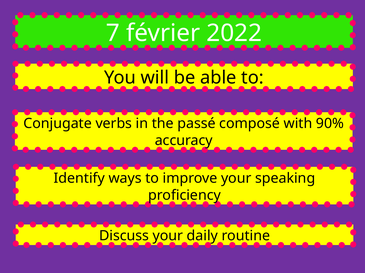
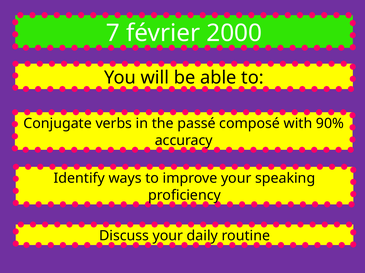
2022: 2022 -> 2000
